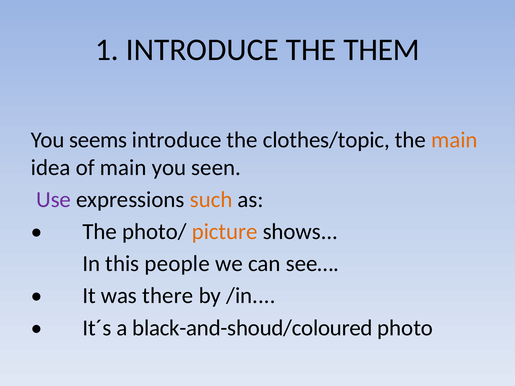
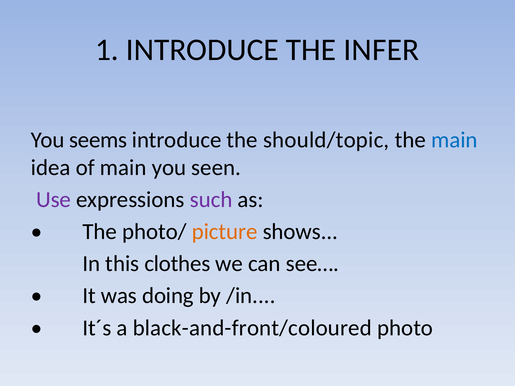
THEM: THEM -> INFER
clothes/topic: clothes/topic -> should/topic
main at (454, 140) colour: orange -> blue
such colour: orange -> purple
people: people -> clothes
there: there -> doing
black-and-shoud/coloured: black-and-shoud/coloured -> black-and-front/coloured
